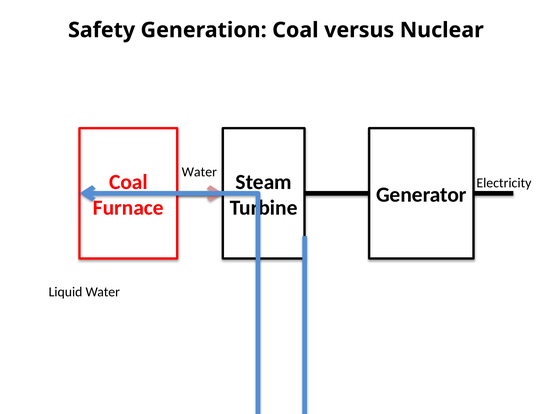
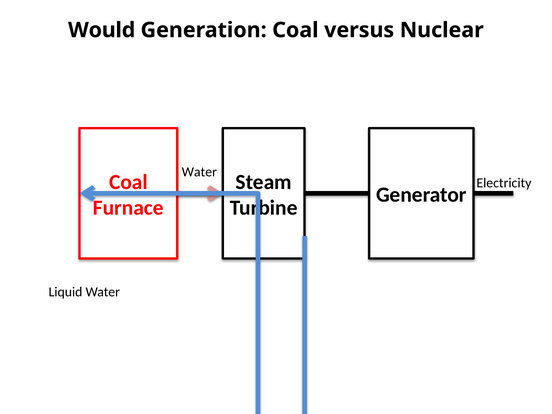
Safety: Safety -> Would
